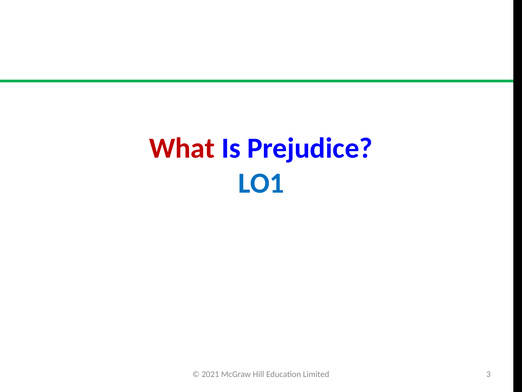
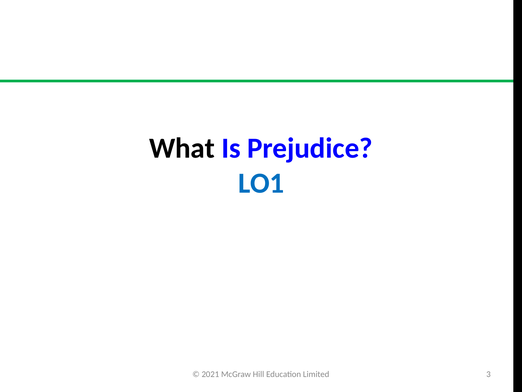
What colour: red -> black
